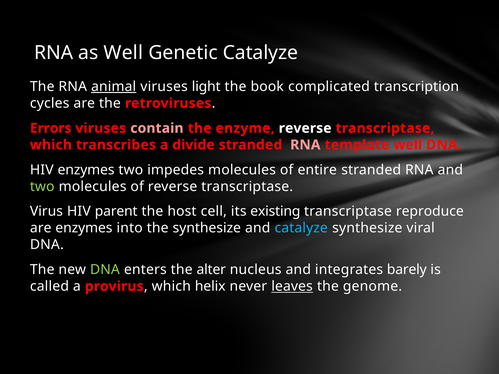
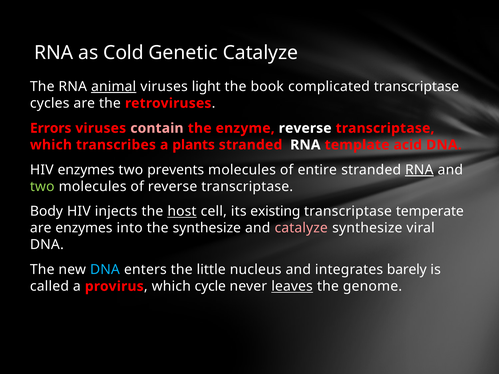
as Well: Well -> Cold
complicated transcription: transcription -> transcriptase
divide: divide -> plants
RNA at (305, 145) colour: pink -> white
template well: well -> acid
impedes: impedes -> prevents
RNA at (419, 170) underline: none -> present
Virus: Virus -> Body
parent: parent -> injects
host underline: none -> present
reproduce: reproduce -> temperate
catalyze at (301, 228) colour: light blue -> pink
DNA at (105, 270) colour: light green -> light blue
alter: alter -> little
helix: helix -> cycle
